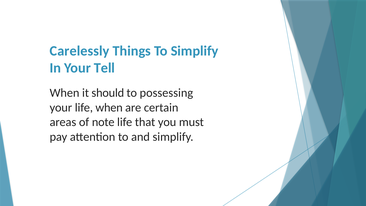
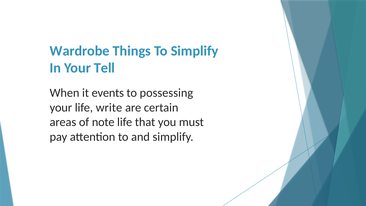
Carelessly: Carelessly -> Wardrobe
should: should -> events
life when: when -> write
